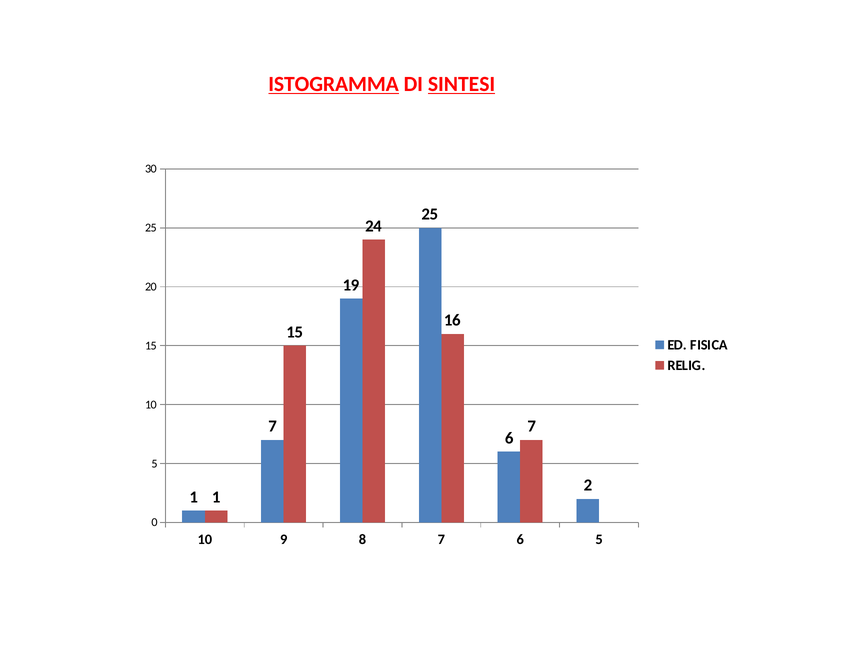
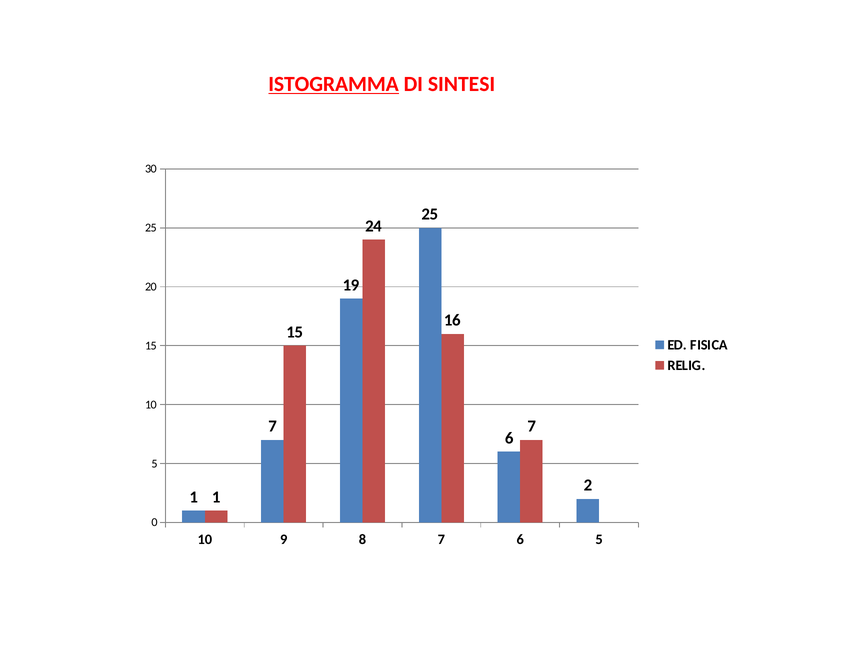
SINTESI underline: present -> none
